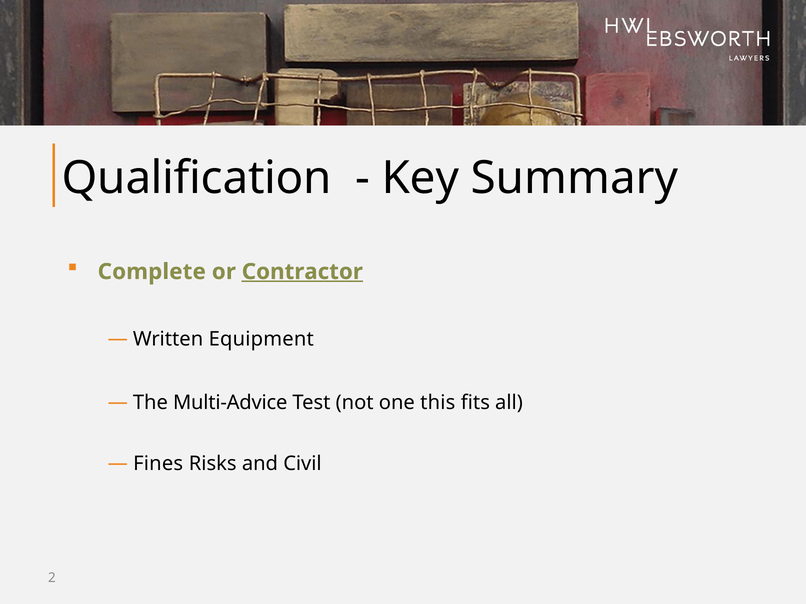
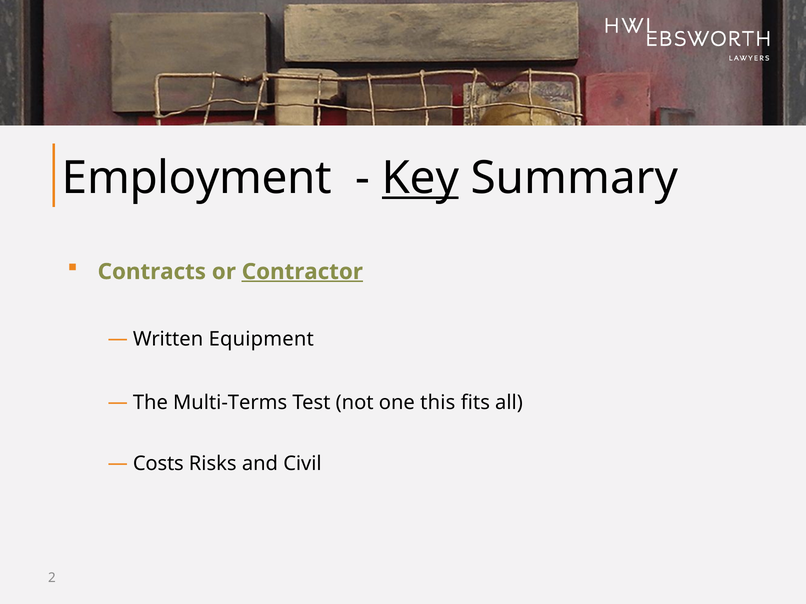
Qualification: Qualification -> Employment
Key underline: none -> present
Complete: Complete -> Contracts
Multi-Advice: Multi-Advice -> Multi-Terms
Fines: Fines -> Costs
